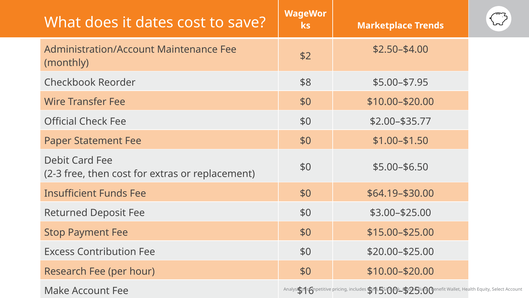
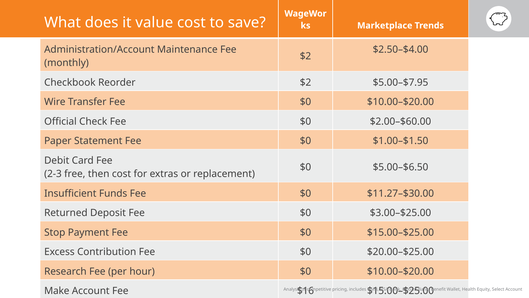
dates: dates -> value
Reorder $8: $8 -> $2
$2.00–$35.77: $2.00–$35.77 -> $2.00–$60.00
$64.19–$30.00: $64.19–$30.00 -> $11.27–$30.00
